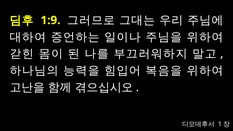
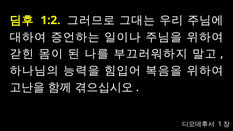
1:9: 1:9 -> 1:2
